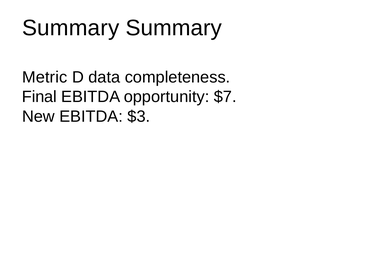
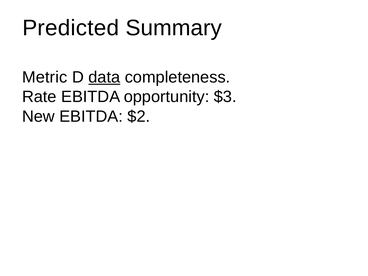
Summary at (71, 28): Summary -> Predicted
data underline: none -> present
Final: Final -> Rate
$7: $7 -> $3
$3: $3 -> $2
